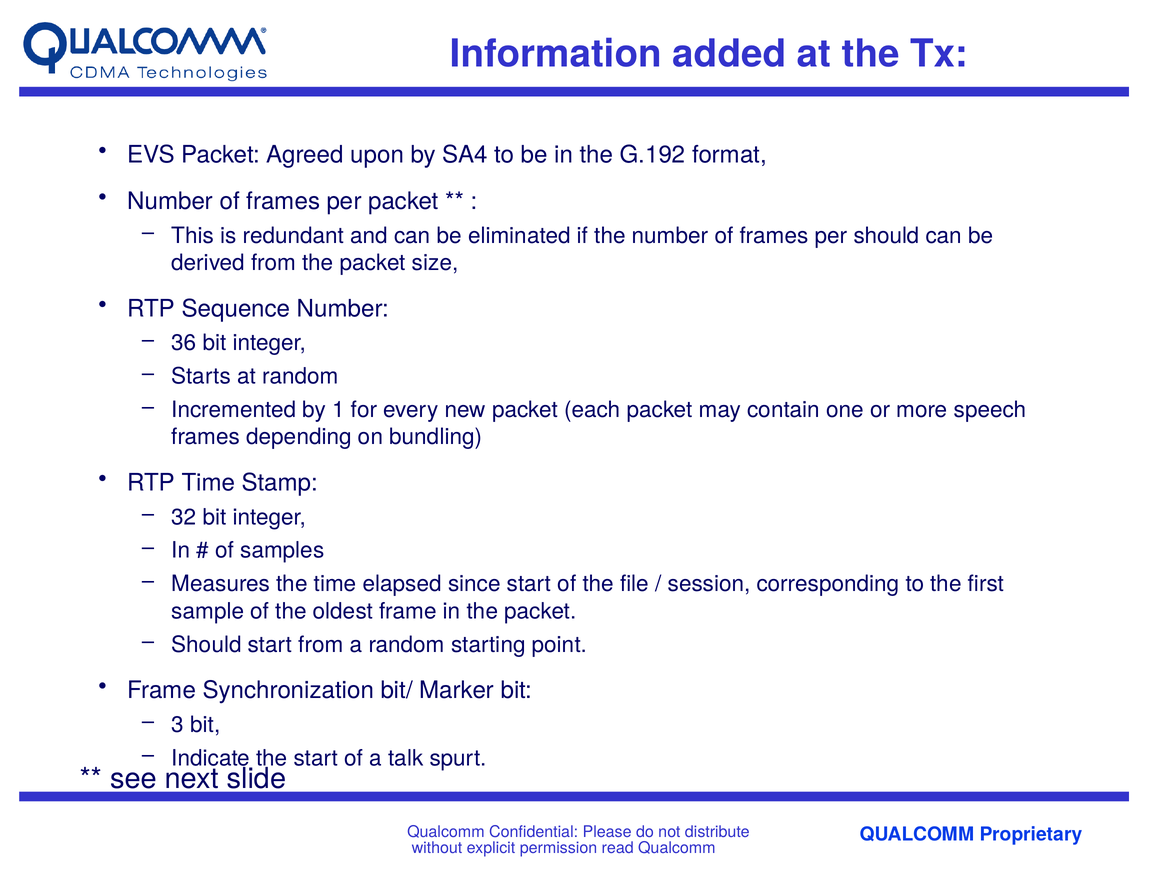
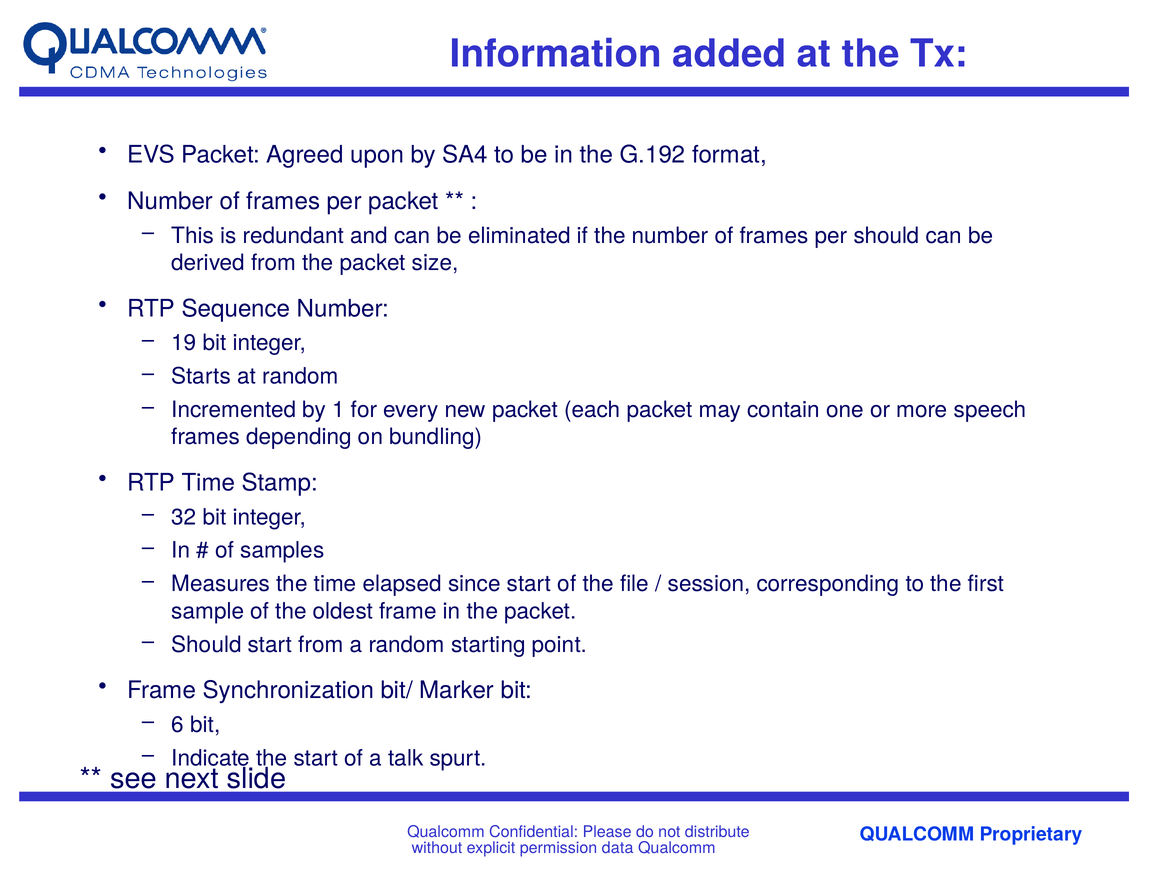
36: 36 -> 19
3: 3 -> 6
read: read -> data
